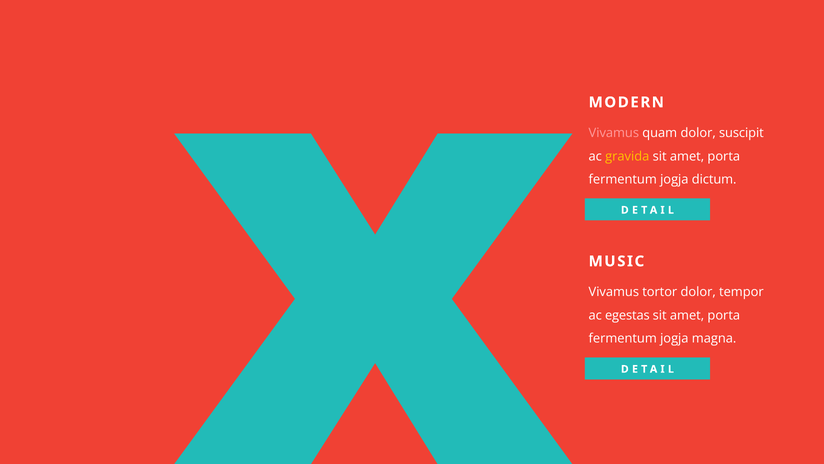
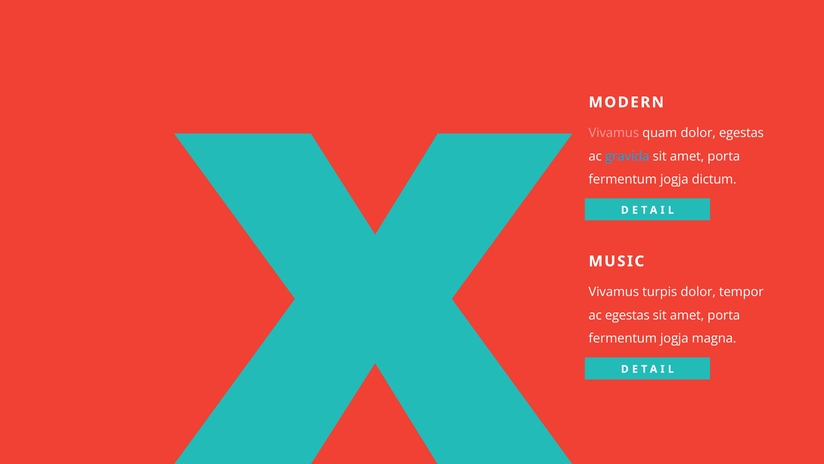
dolor suscipit: suscipit -> egestas
gravida colour: yellow -> light blue
tortor: tortor -> turpis
